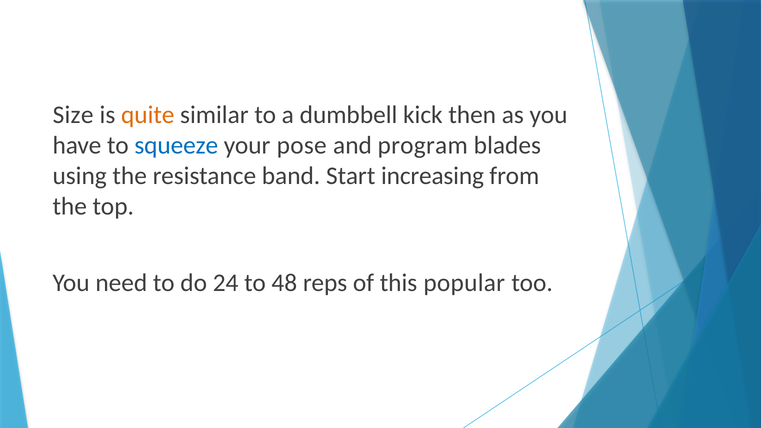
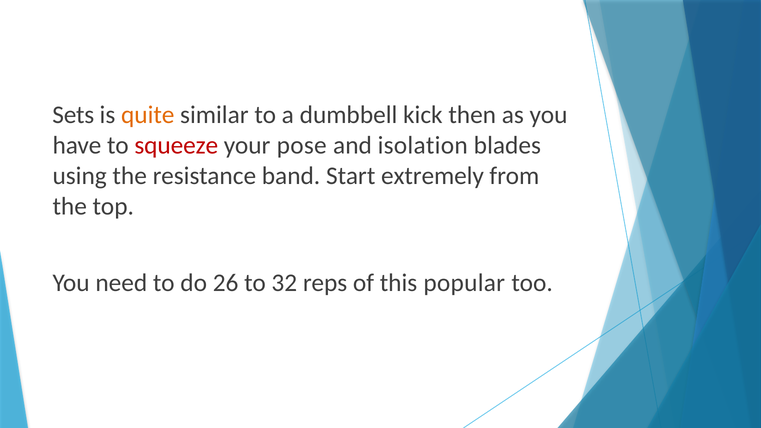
Size: Size -> Sets
squeeze colour: blue -> red
program: program -> isolation
increasing: increasing -> extremely
24: 24 -> 26
48: 48 -> 32
